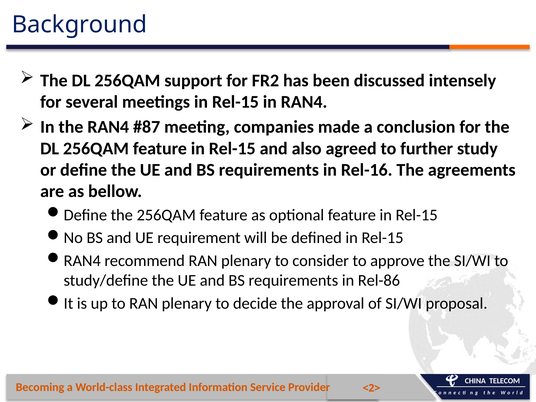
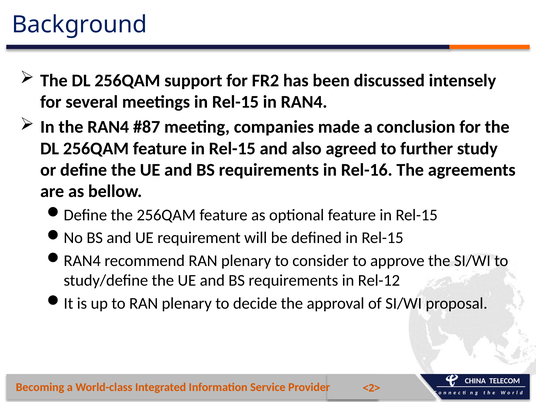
Rel-86: Rel-86 -> Rel-12
